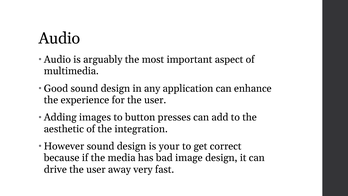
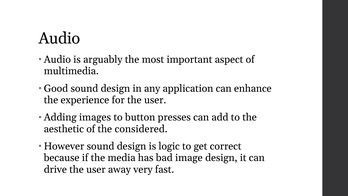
integration: integration -> considered
your: your -> logic
